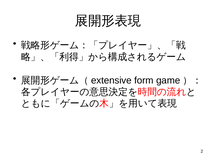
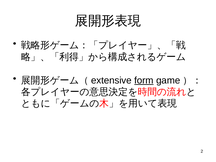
form underline: none -> present
